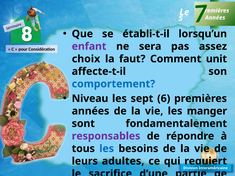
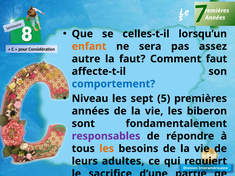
établi-t-il: établi-t-il -> celles-t-il
enfant colour: purple -> orange
choix: choix -> autre
Comment unit: unit -> faut
6: 6 -> 5
manger: manger -> biberon
les at (107, 149) colour: blue -> orange
